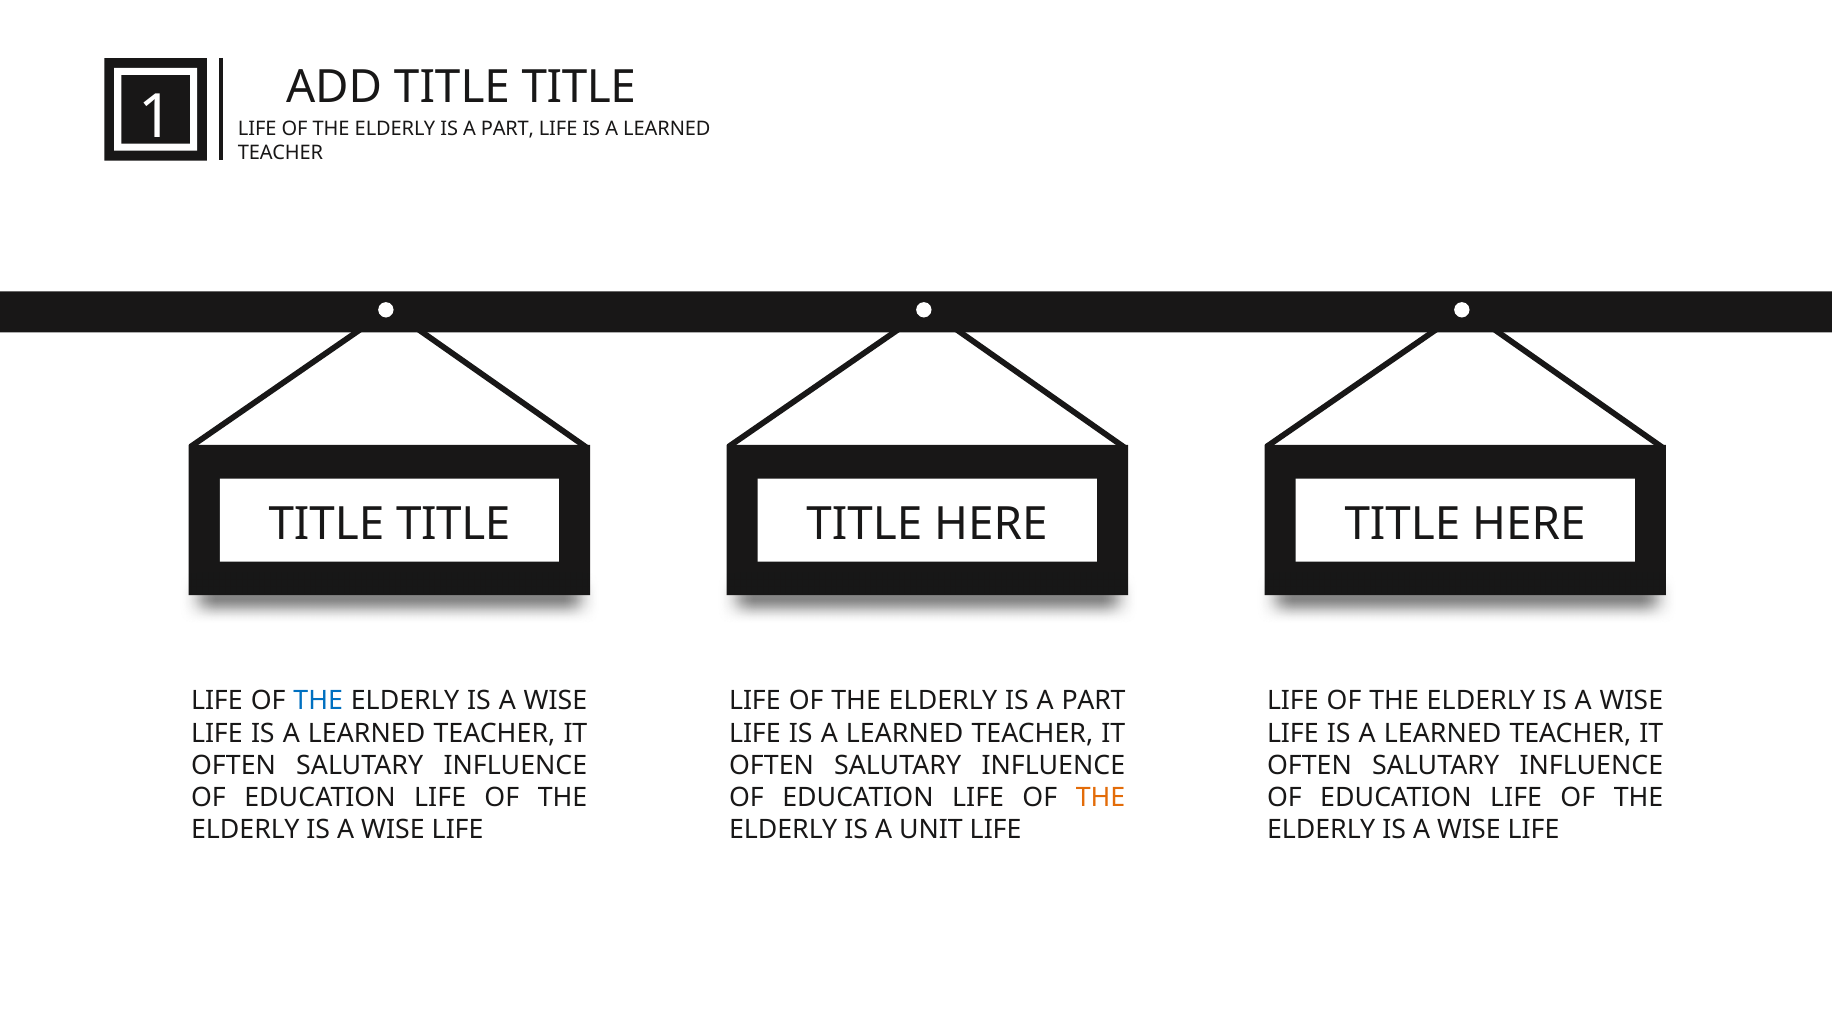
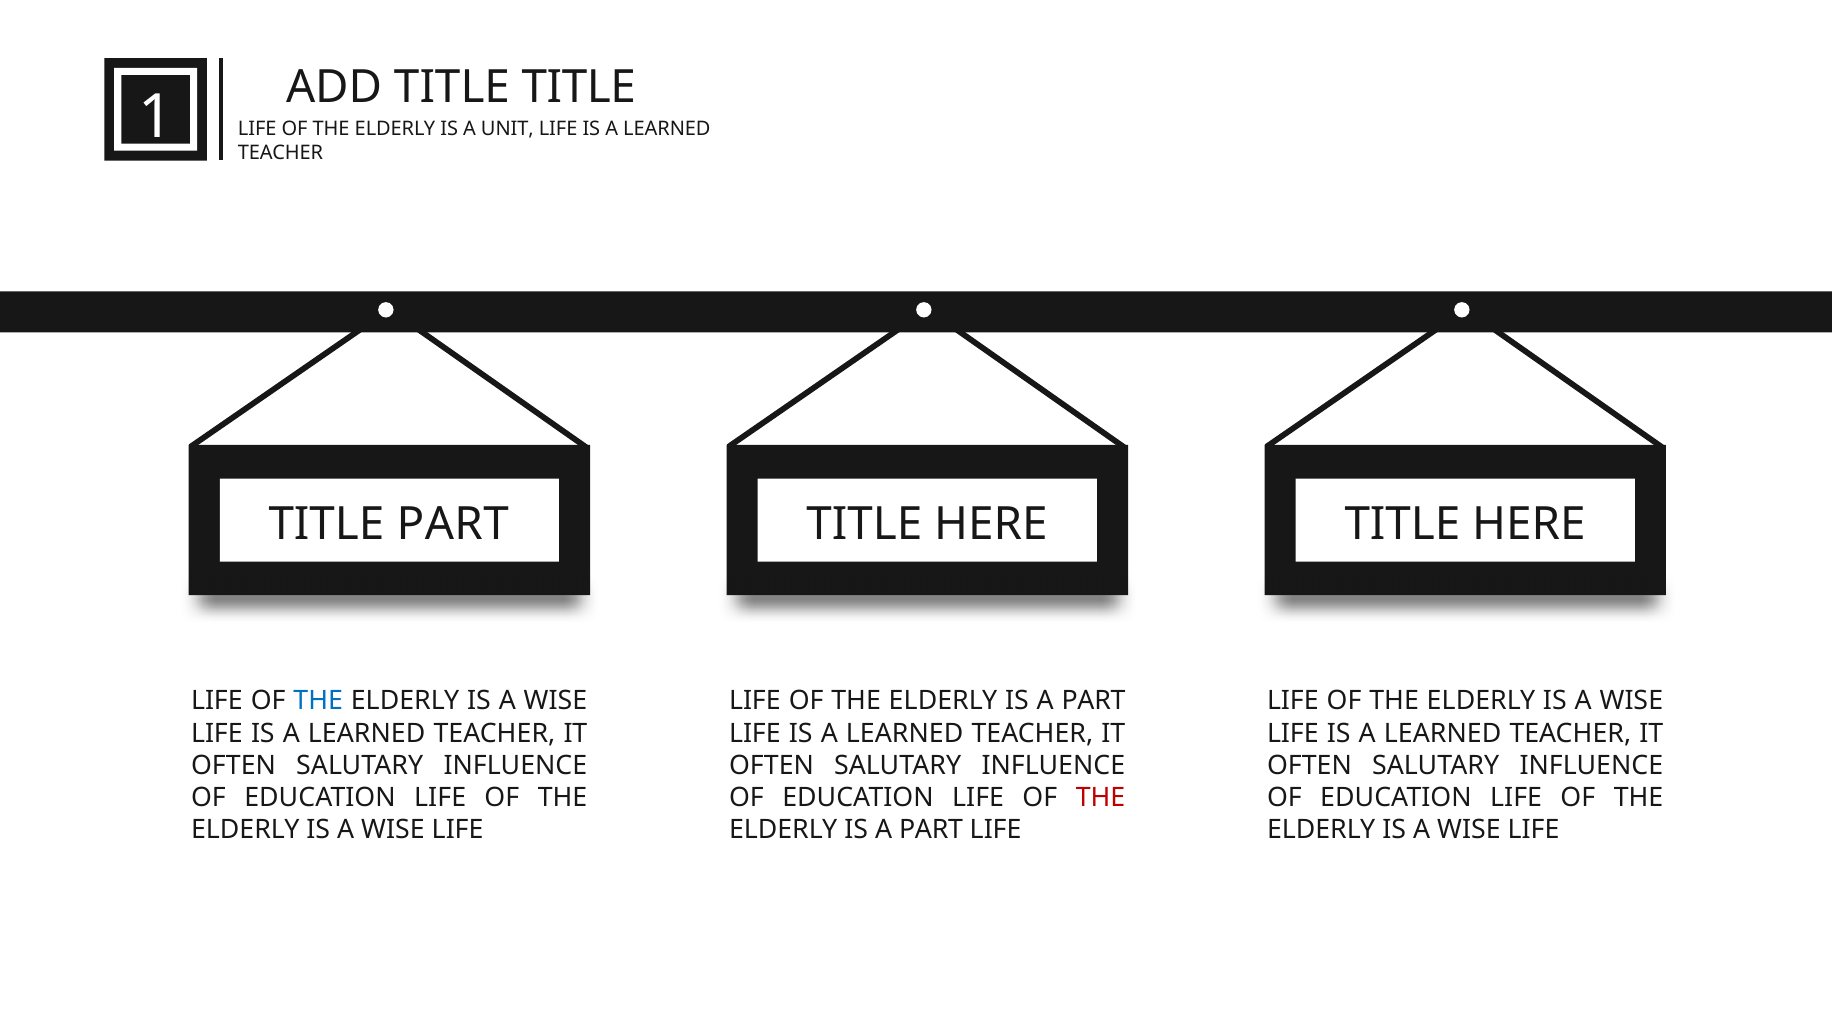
PART at (507, 129): PART -> UNIT
TITLE at (453, 524): TITLE -> PART
THE at (1101, 797) colour: orange -> red
UNIT at (931, 829): UNIT -> PART
